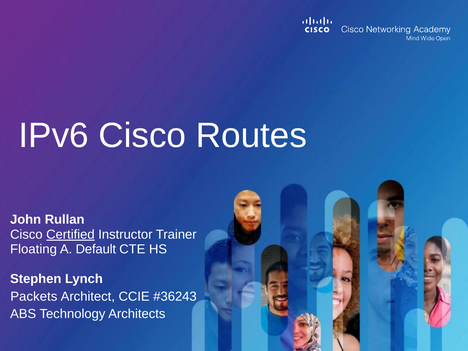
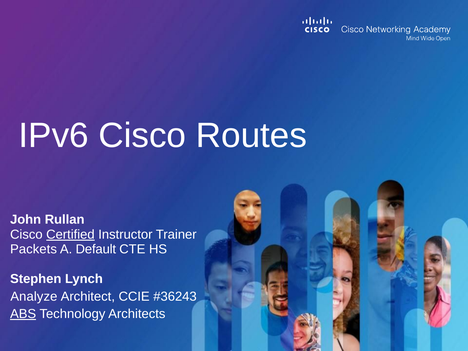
Floating: Floating -> Packets
Packets: Packets -> Analyze
ABS underline: none -> present
